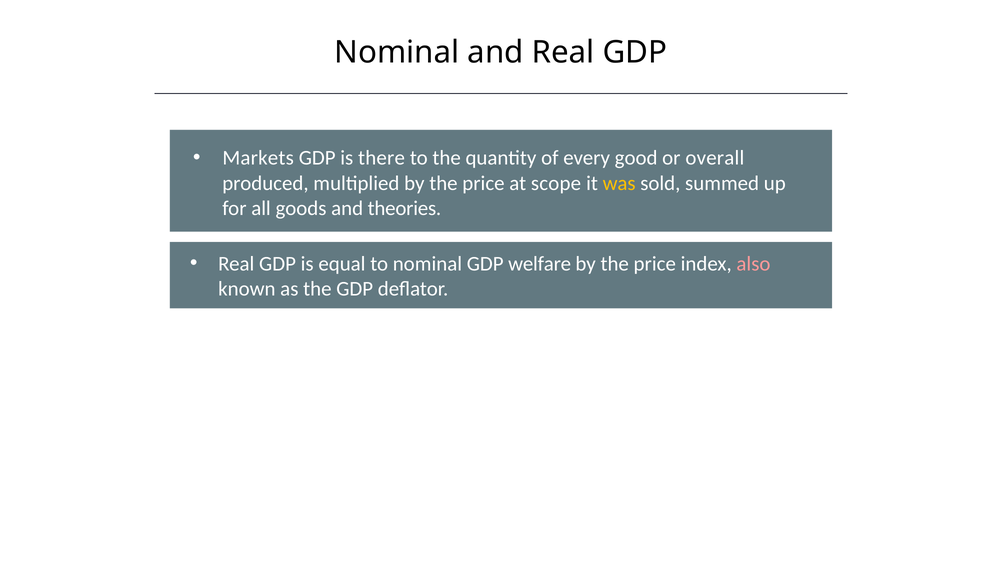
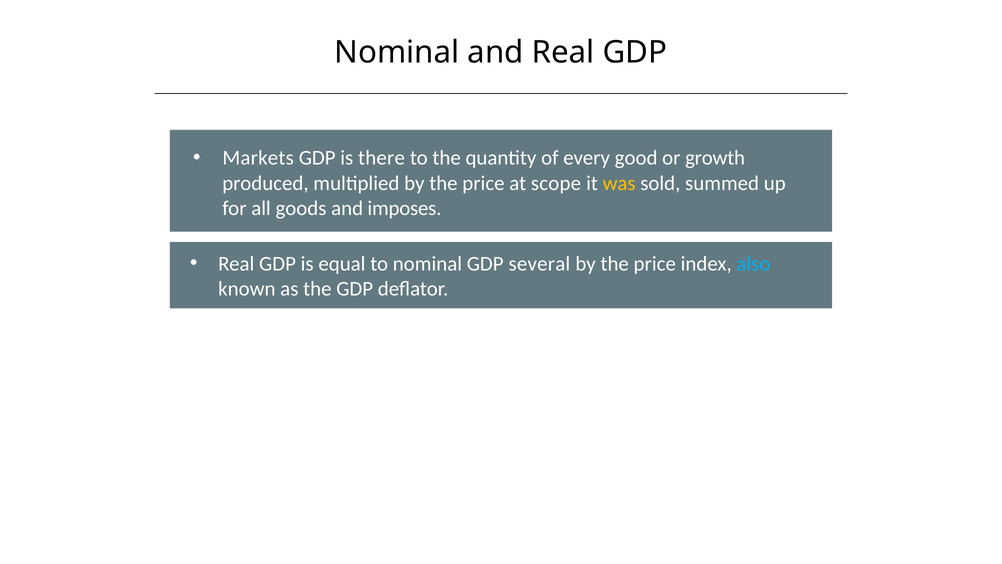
overall: overall -> growth
theories: theories -> imposes
welfare: welfare -> several
also colour: pink -> light blue
